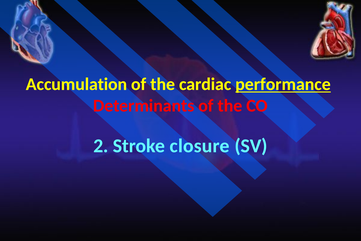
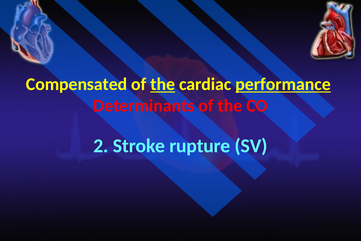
Accumulation: Accumulation -> Compensated
the at (163, 84) underline: none -> present
closure: closure -> rupture
